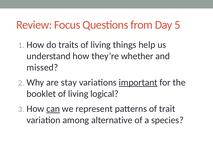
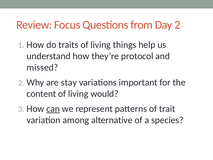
Day 5: 5 -> 2
whether: whether -> protocol
important underline: present -> none
booklet: booklet -> content
logical: logical -> would
